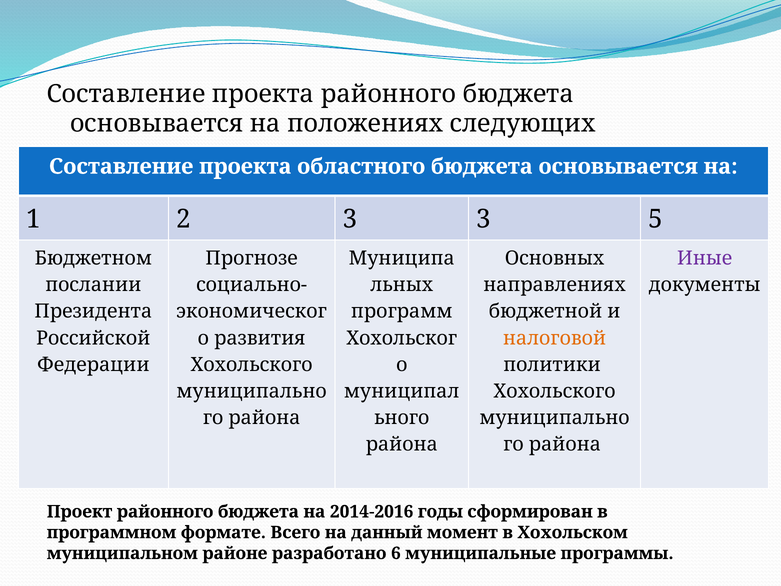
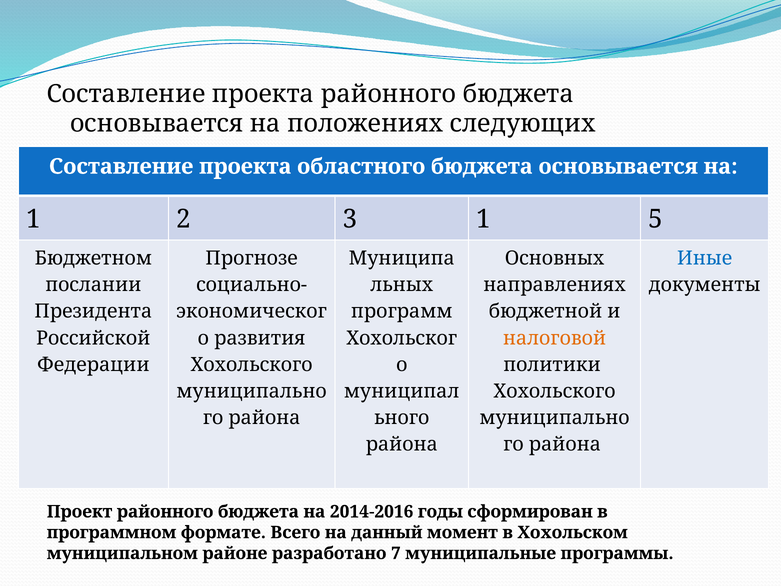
3 3: 3 -> 1
Иные colour: purple -> blue
6: 6 -> 7
